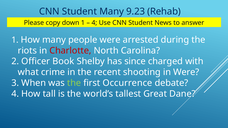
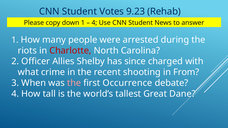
Student Many: Many -> Votes
Book: Book -> Allies
in Were: Were -> From
the at (74, 83) colour: light green -> pink
